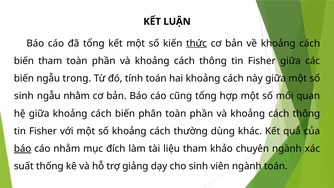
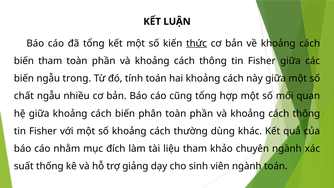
sinh at (24, 96): sinh -> chất
ngẫu nhằm: nhằm -> nhiều
báo at (23, 149) underline: present -> none
